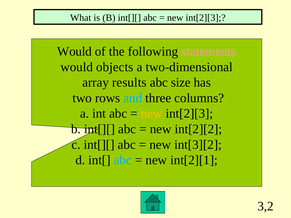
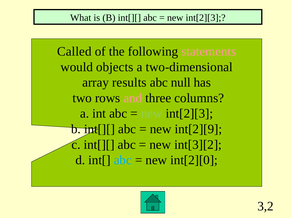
Would at (74, 52): Would -> Called
size: size -> null
and colour: light blue -> pink
new at (152, 114) colour: yellow -> light green
int[2][2: int[2][2 -> int[2][9
int[2][1: int[2][1 -> int[2][0
